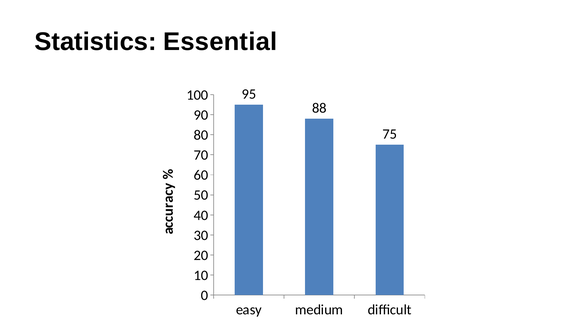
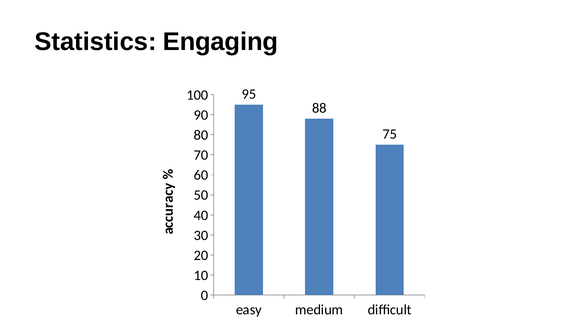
Essential: Essential -> Engaging
